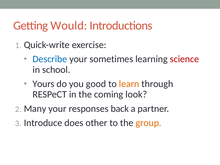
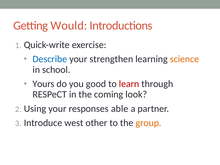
sometimes: sometimes -> strengthen
science colour: red -> orange
learn colour: orange -> red
Many: Many -> Using
back: back -> able
does: does -> west
